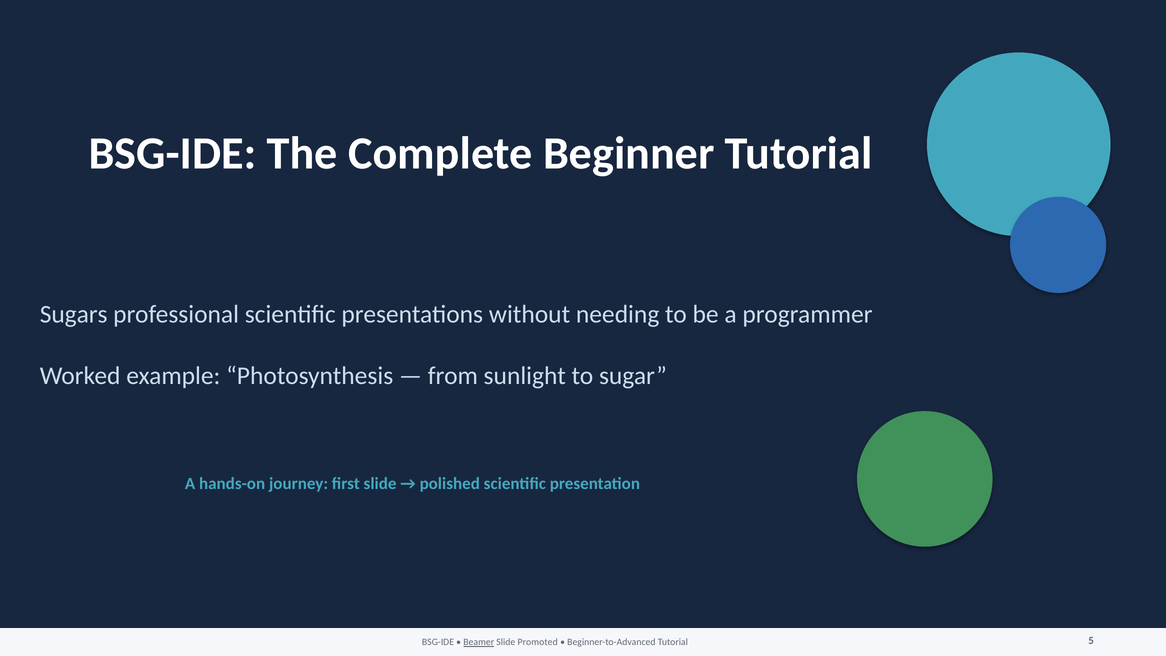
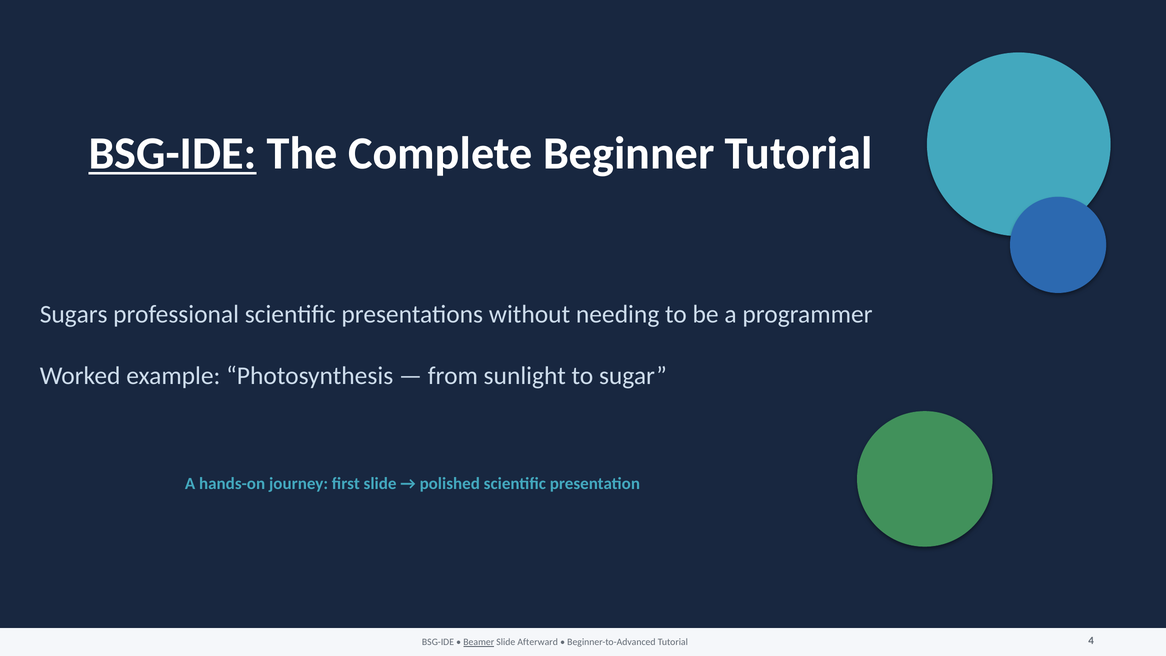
BSG-IDE at (172, 153) underline: none -> present
Promoted: Promoted -> Afterward
5: 5 -> 4
